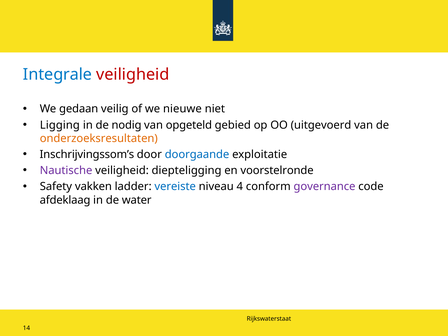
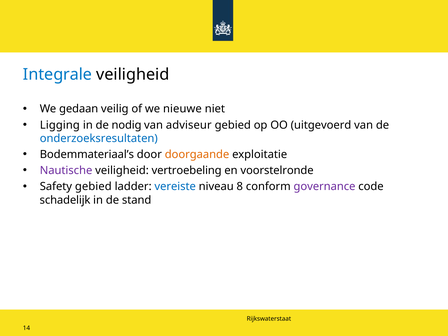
veiligheid at (133, 74) colour: red -> black
opgeteld: opgeteld -> adviseur
onderzoeksresultaten colour: orange -> blue
Inschrijvingssom’s: Inschrijvingssom’s -> Bodemmateriaal’s
doorgaande colour: blue -> orange
diepteligging: diepteligging -> vertroebeling
Safety vakken: vakken -> gebied
4: 4 -> 8
afdeklaag: afdeklaag -> schadelijk
water: water -> stand
